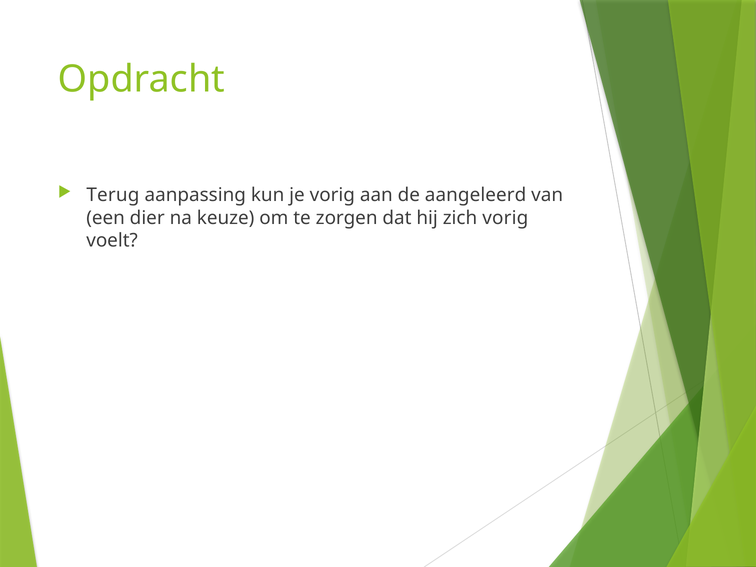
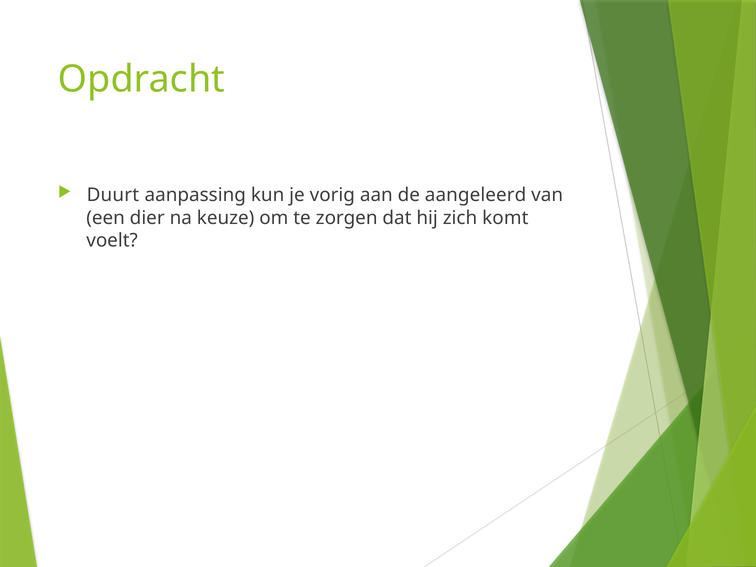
Terug: Terug -> Duurt
zich vorig: vorig -> komt
